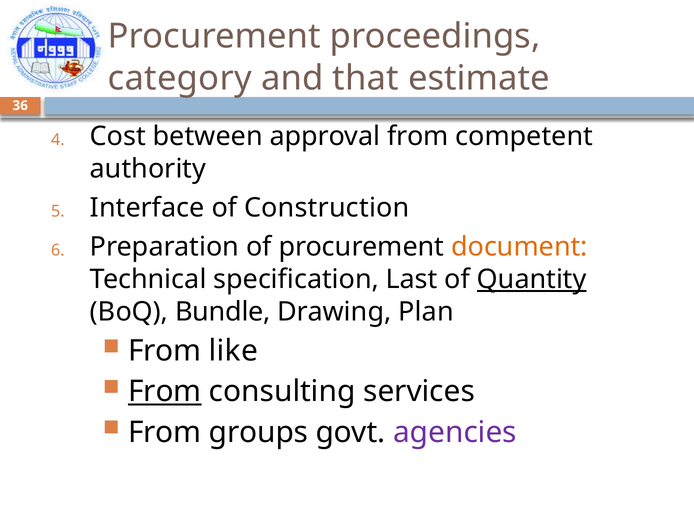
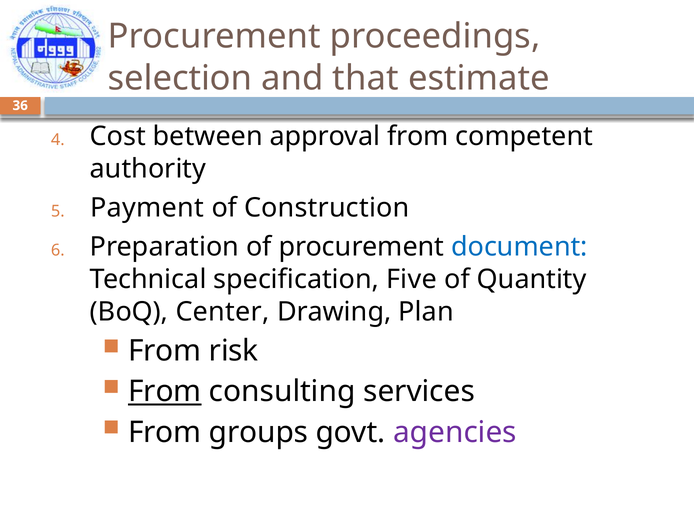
category: category -> selection
Interface: Interface -> Payment
document colour: orange -> blue
Last: Last -> Five
Quantity underline: present -> none
Bundle: Bundle -> Center
like: like -> risk
